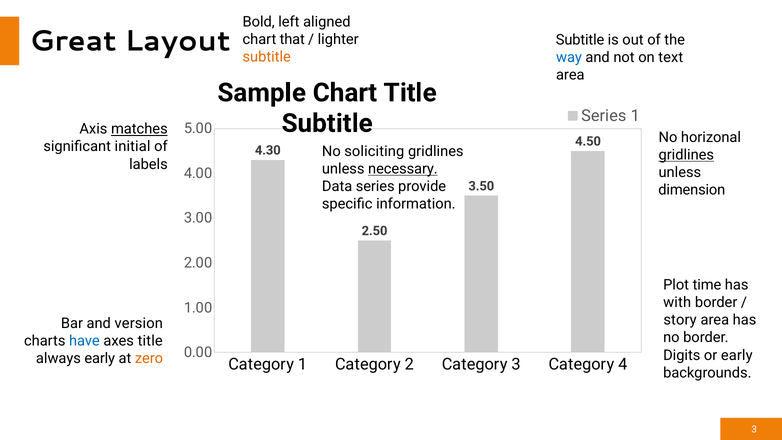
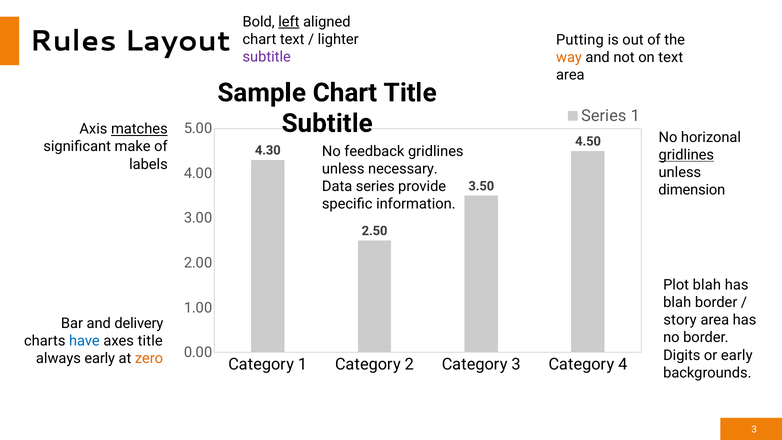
left underline: none -> present
Great: Great -> Rules
chart that: that -> text
Subtitle at (580, 40): Subtitle -> Putting
subtitle at (267, 57) colour: orange -> purple
way colour: blue -> orange
initial: initial -> make
soliciting: soliciting -> feedback
necessary underline: present -> none
Plot time: time -> blah
with at (677, 302): with -> blah
version: version -> delivery
